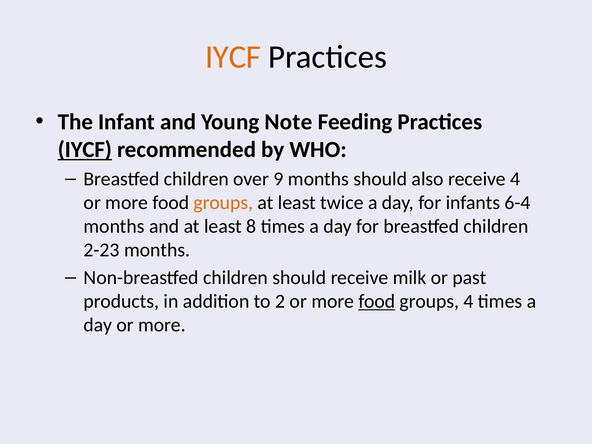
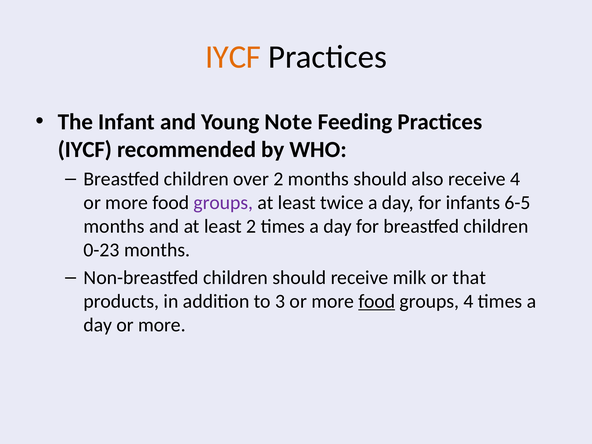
IYCF at (85, 150) underline: present -> none
over 9: 9 -> 2
groups at (223, 203) colour: orange -> purple
6-4: 6-4 -> 6-5
least 8: 8 -> 2
2-23: 2-23 -> 0-23
past: past -> that
2: 2 -> 3
